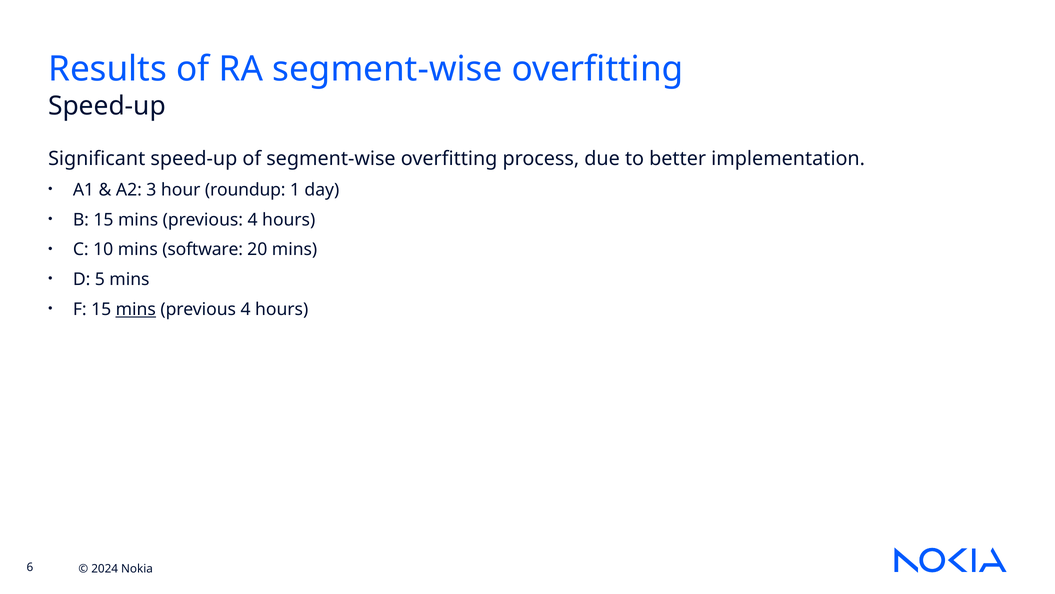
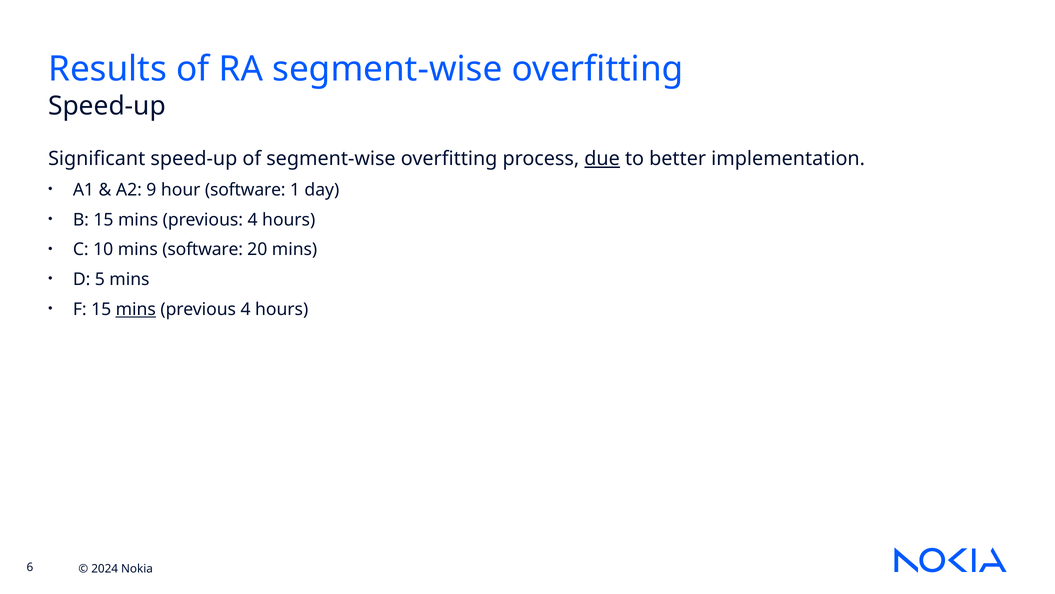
due underline: none -> present
3: 3 -> 9
hour roundup: roundup -> software
